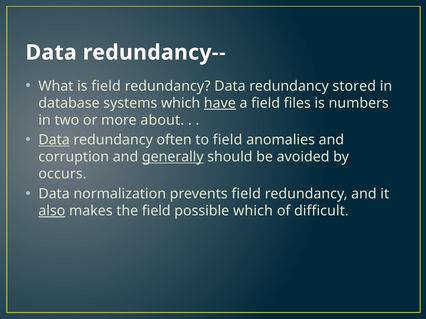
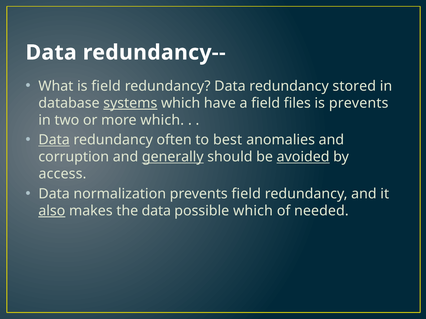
systems underline: none -> present
have underline: present -> none
is numbers: numbers -> prevents
more about: about -> which
to field: field -> best
avoided underline: none -> present
occurs: occurs -> access
the field: field -> data
difficult: difficult -> needed
